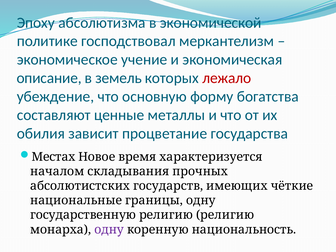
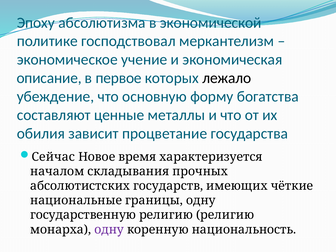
земель: земель -> первое
лежало colour: red -> black
Местах: Местах -> Сейчас
